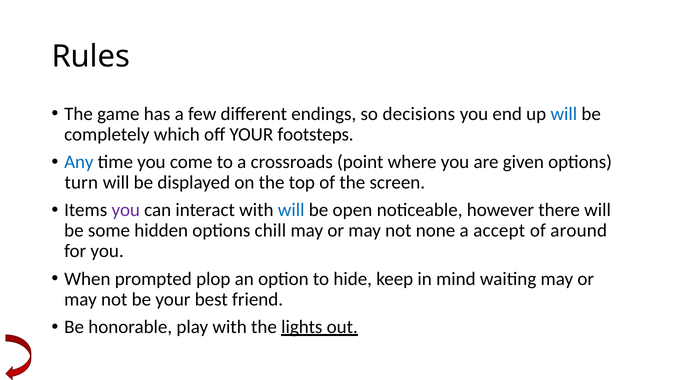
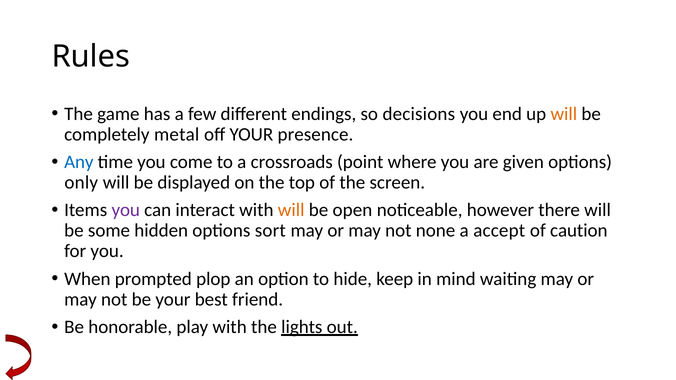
will at (564, 114) colour: blue -> orange
which: which -> metal
footsteps: footsteps -> presence
turn: turn -> only
will at (291, 210) colour: blue -> orange
chill: chill -> sort
around: around -> caution
